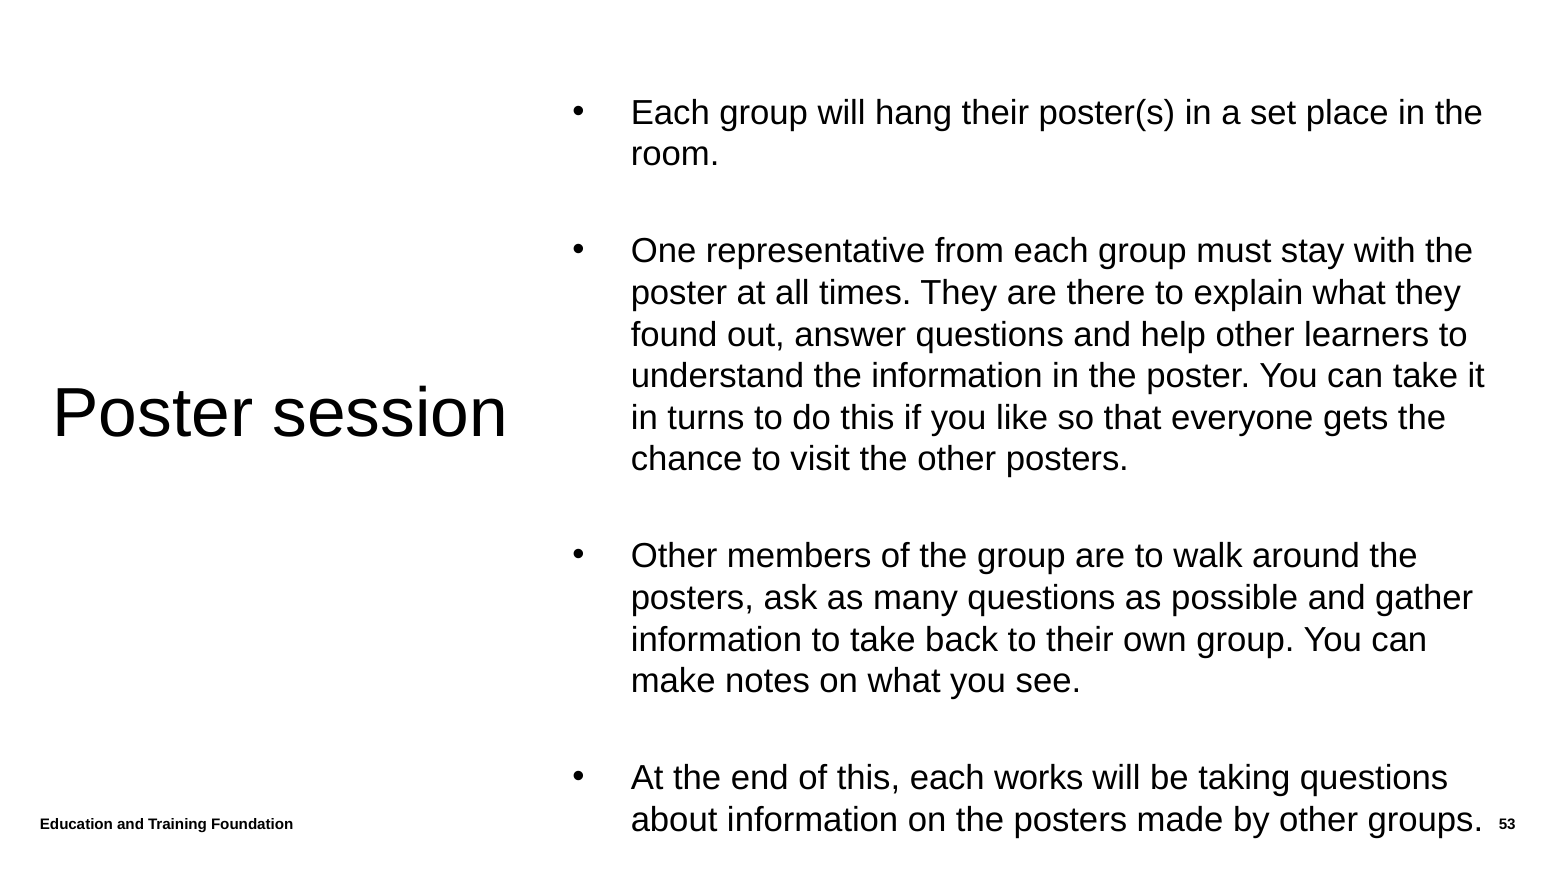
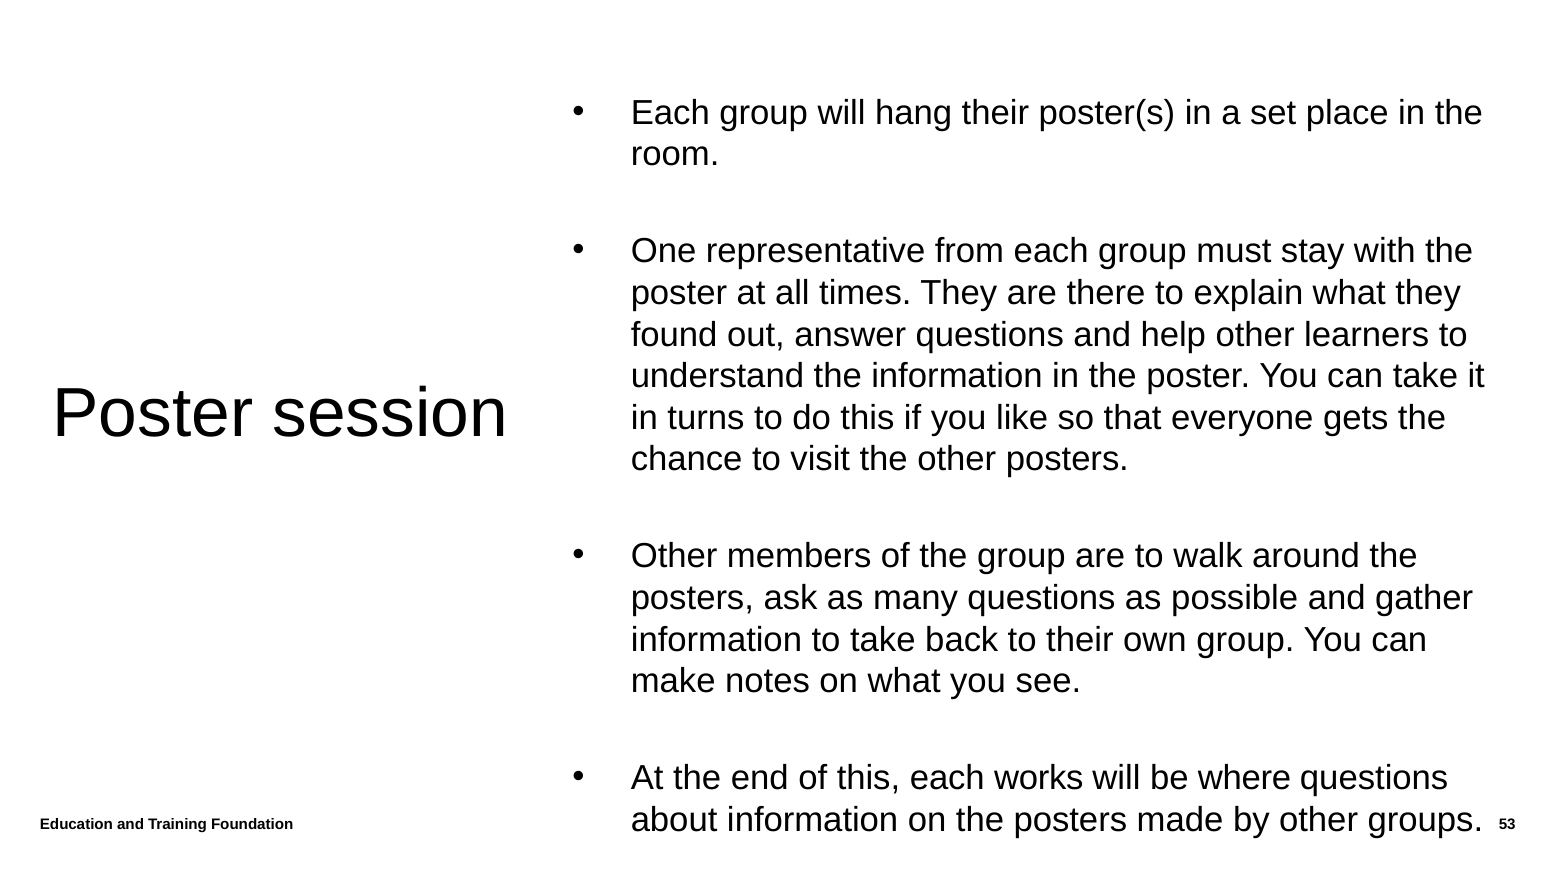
taking: taking -> where
